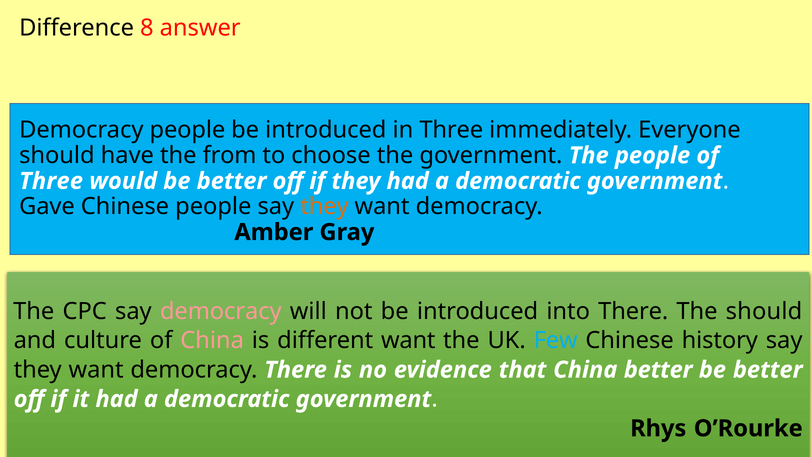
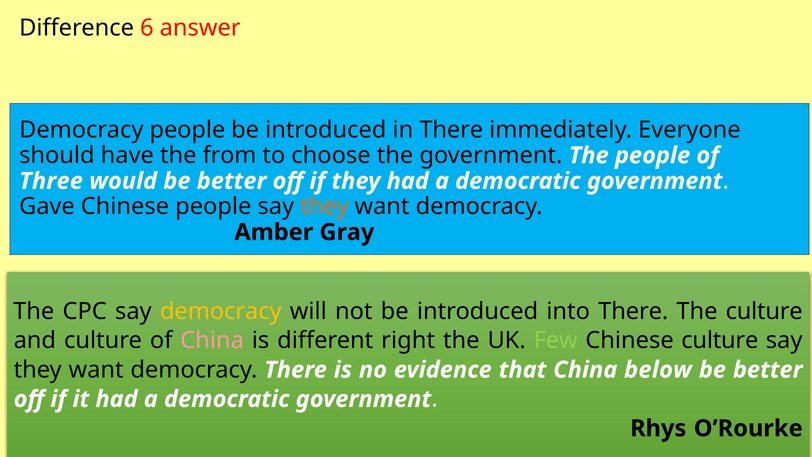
8: 8 -> 6
in Three: Three -> There
democracy at (221, 311) colour: pink -> yellow
The should: should -> culture
different want: want -> right
Few colour: light blue -> light green
Chinese history: history -> culture
China better: better -> below
